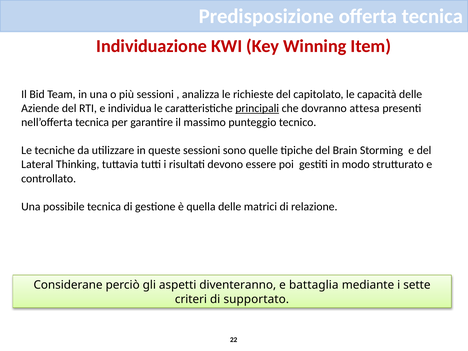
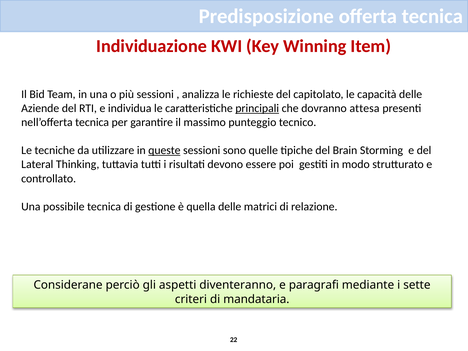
queste underline: none -> present
battaglia: battaglia -> paragrafi
supportato: supportato -> mandataria
